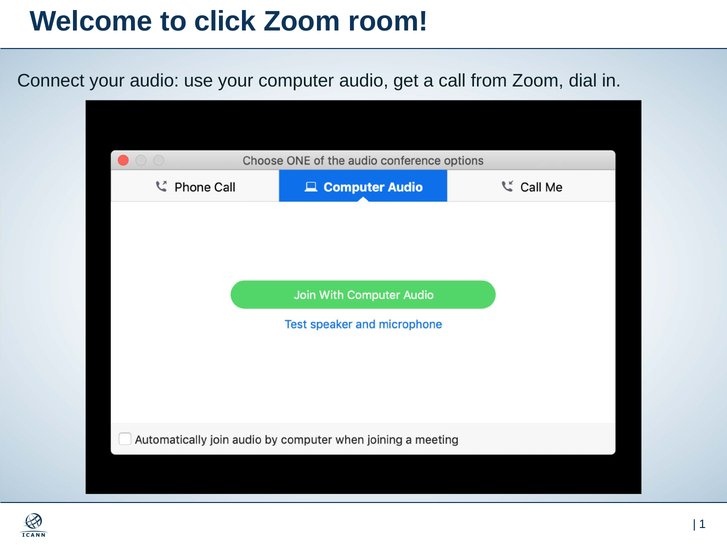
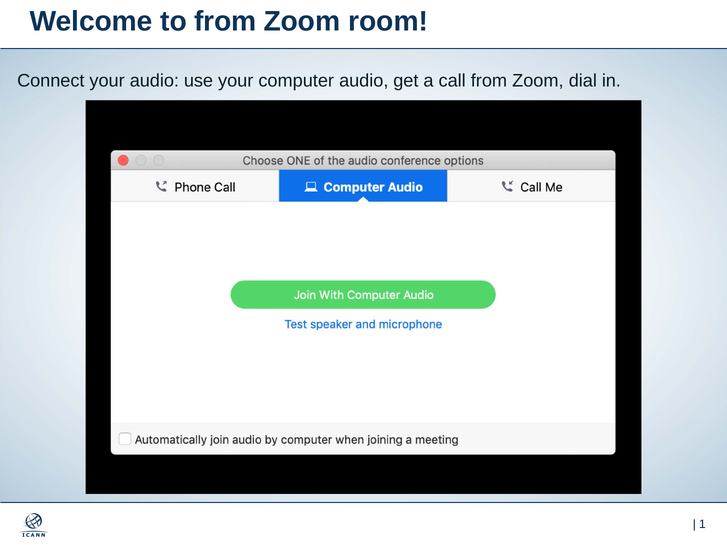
to click: click -> from
